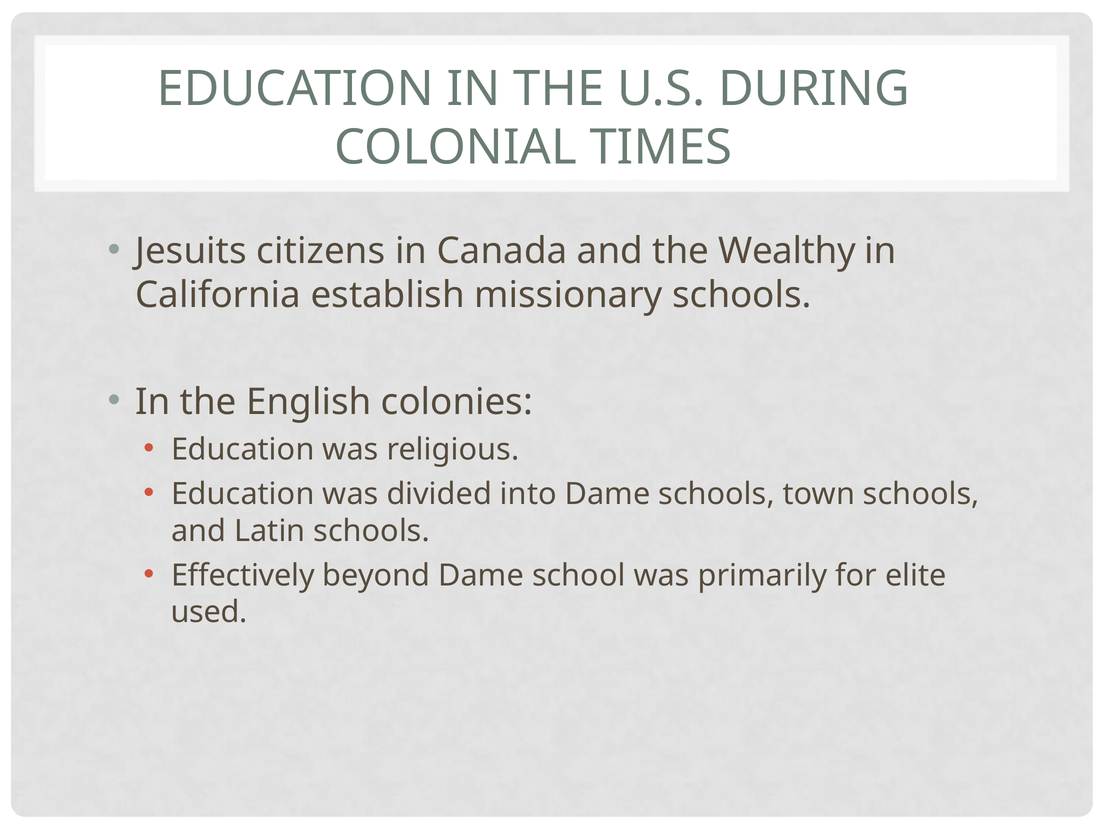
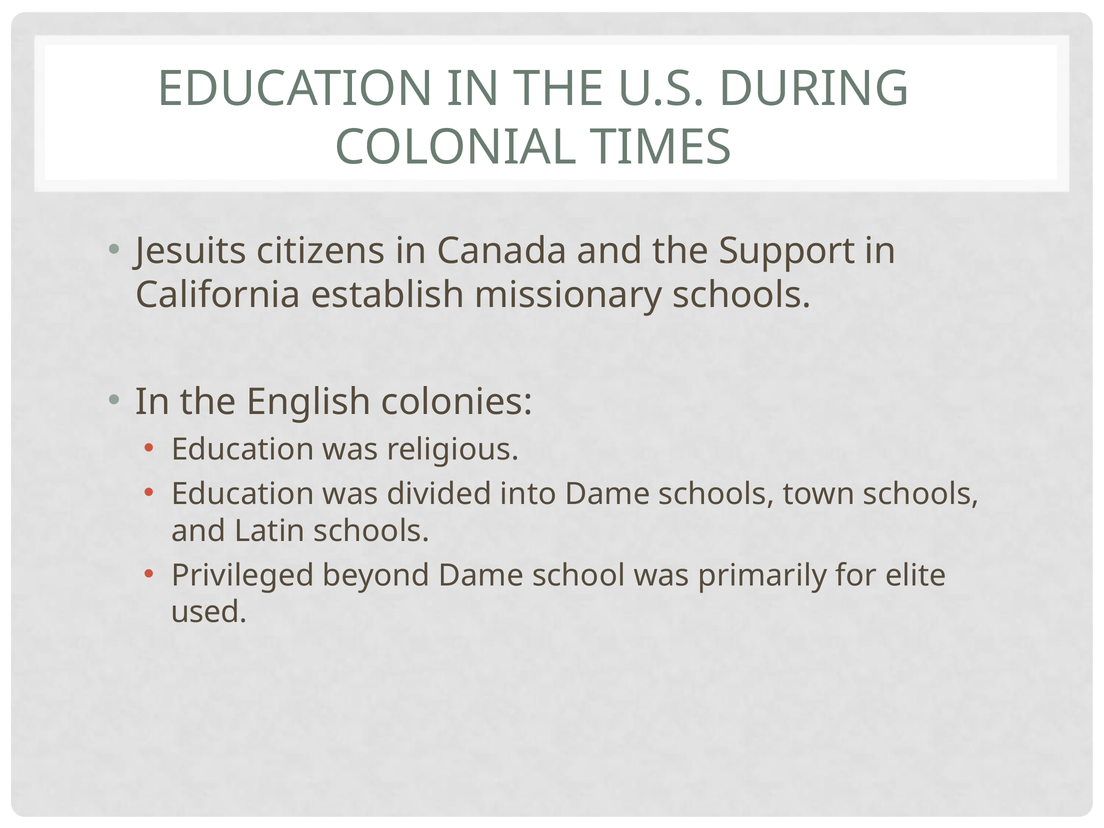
Wealthy: Wealthy -> Support
Effectively: Effectively -> Privileged
